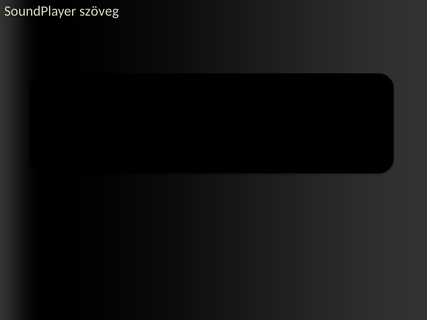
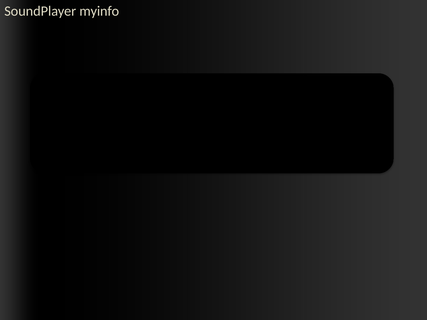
szöveg: szöveg -> myinfo
